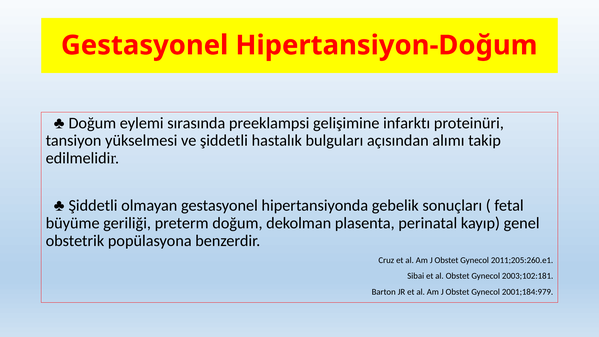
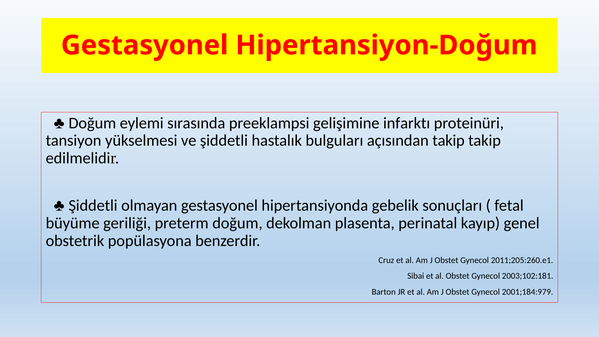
açısından alımı: alımı -> takip
